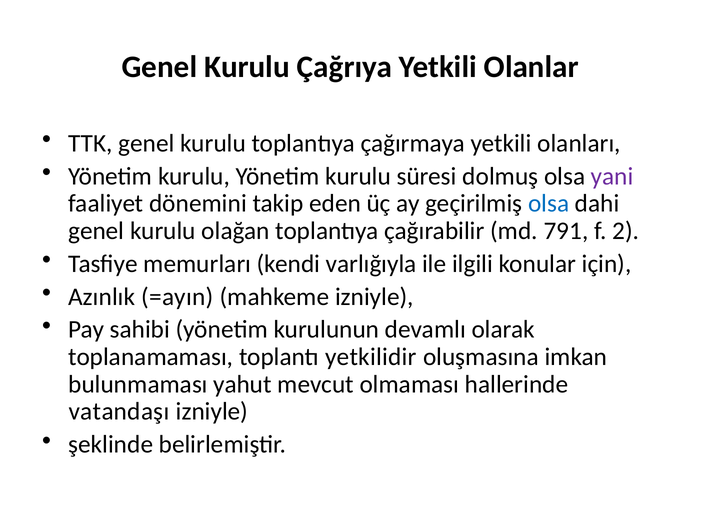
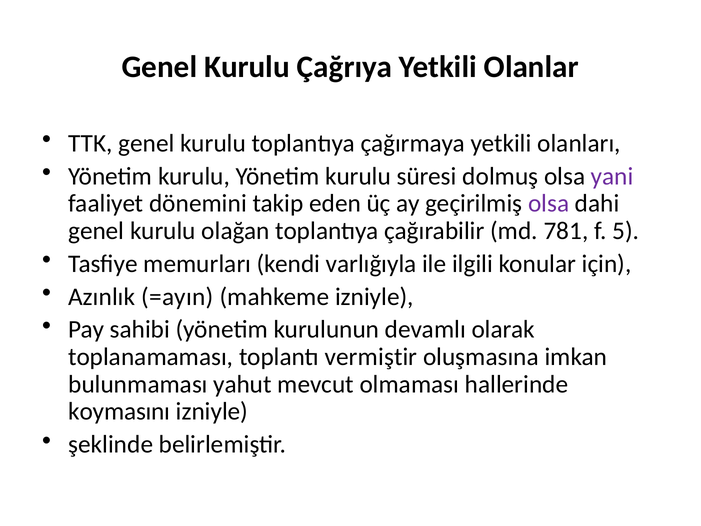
olsa at (549, 203) colour: blue -> purple
791: 791 -> 781
2: 2 -> 5
yetkilidir: yetkilidir -> vermiştir
vatandaşı: vatandaşı -> koymasını
